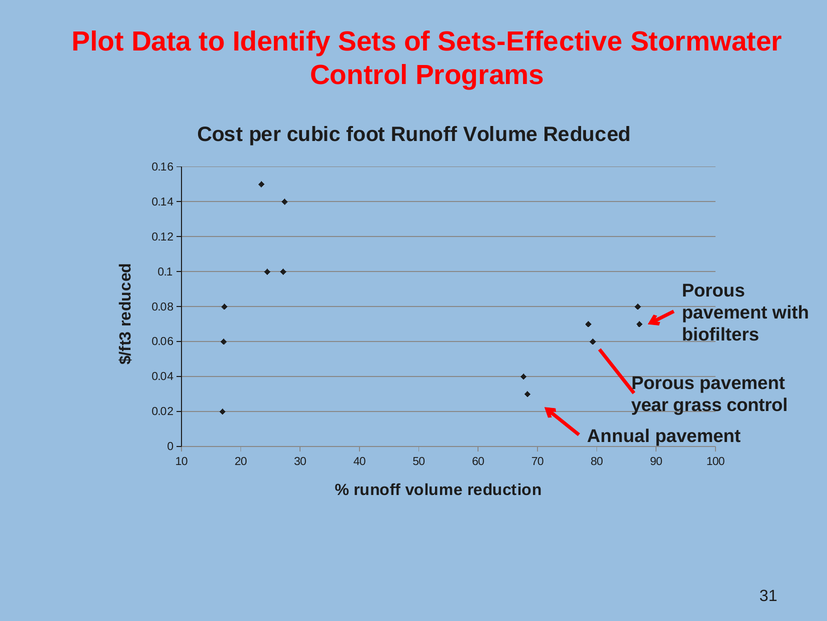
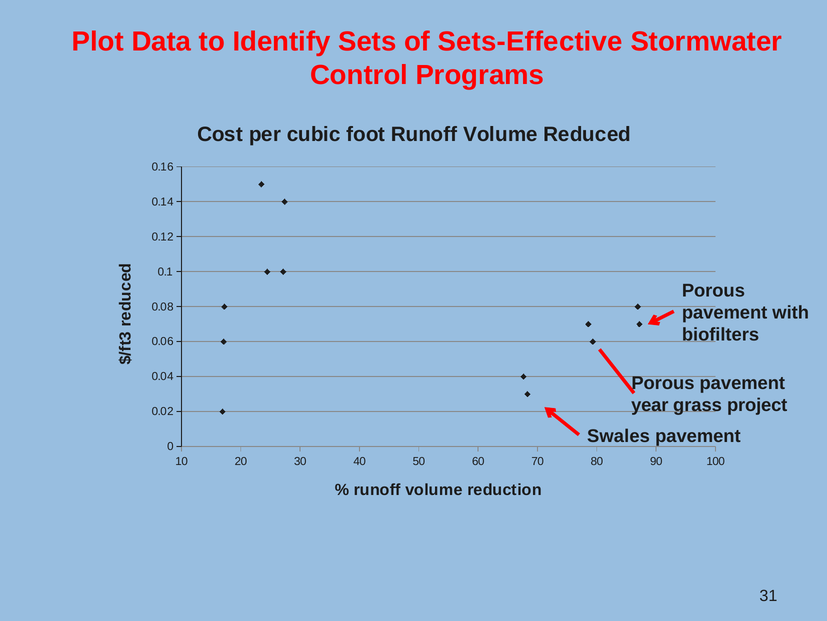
grass control: control -> project
Annual: Annual -> Swales
